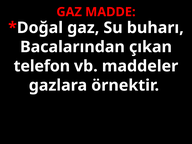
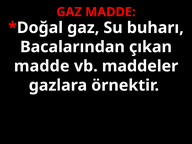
telefon at (42, 66): telefon -> madde
